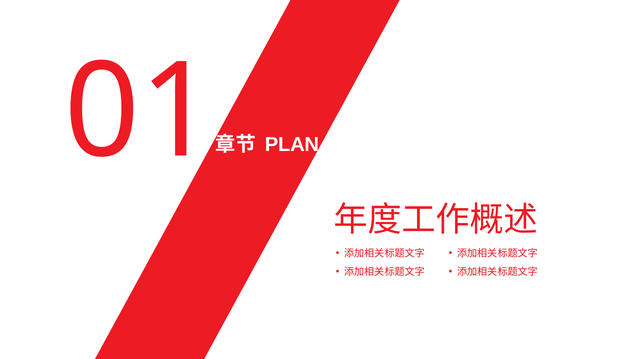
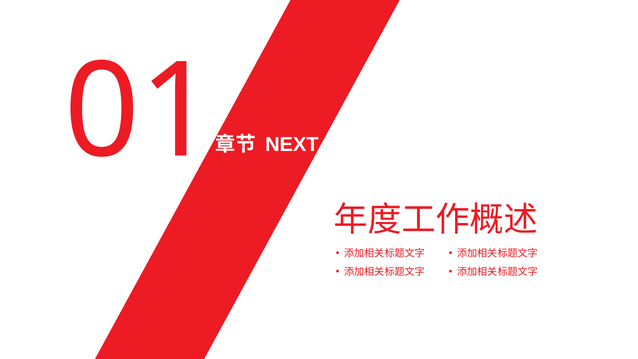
PLAN: PLAN -> NEXT
